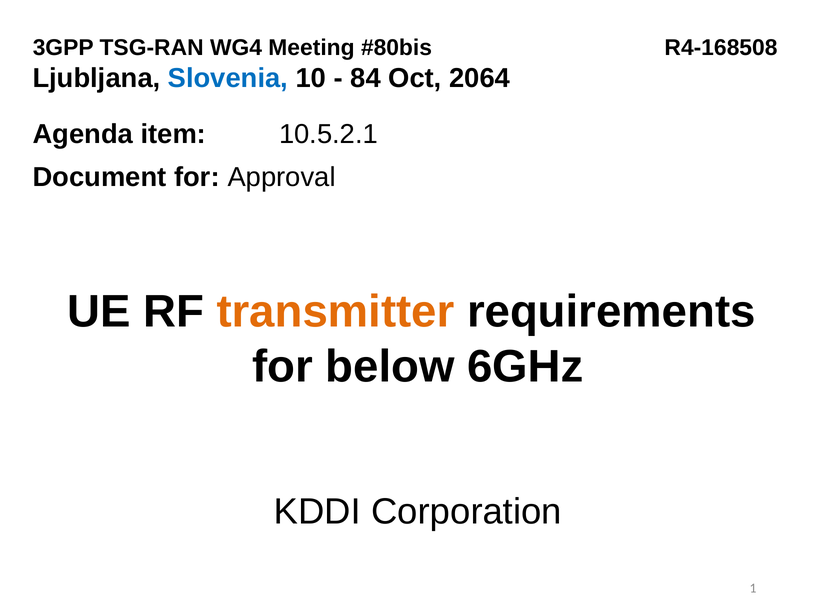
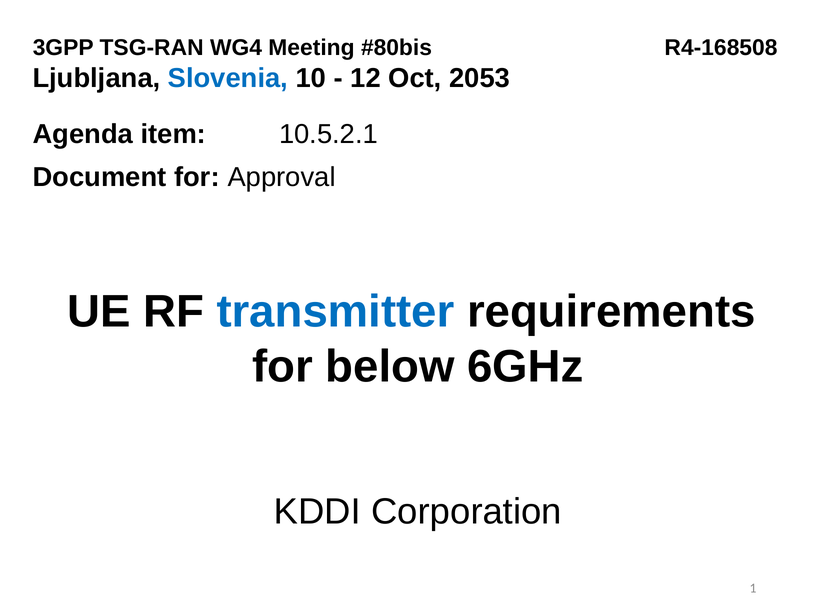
84: 84 -> 12
2064: 2064 -> 2053
transmitter colour: orange -> blue
